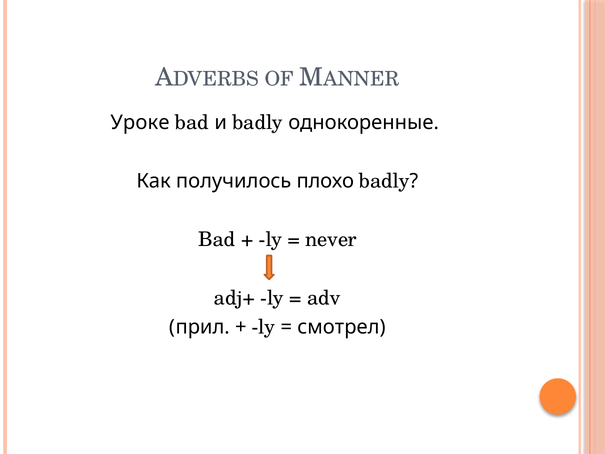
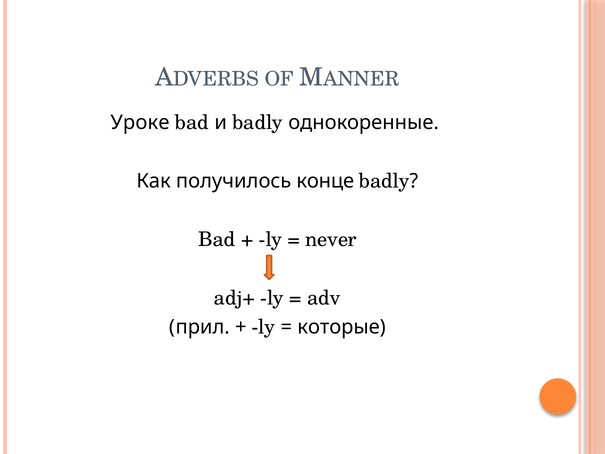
плохо: плохо -> конце
смотрел: смотрел -> которые
